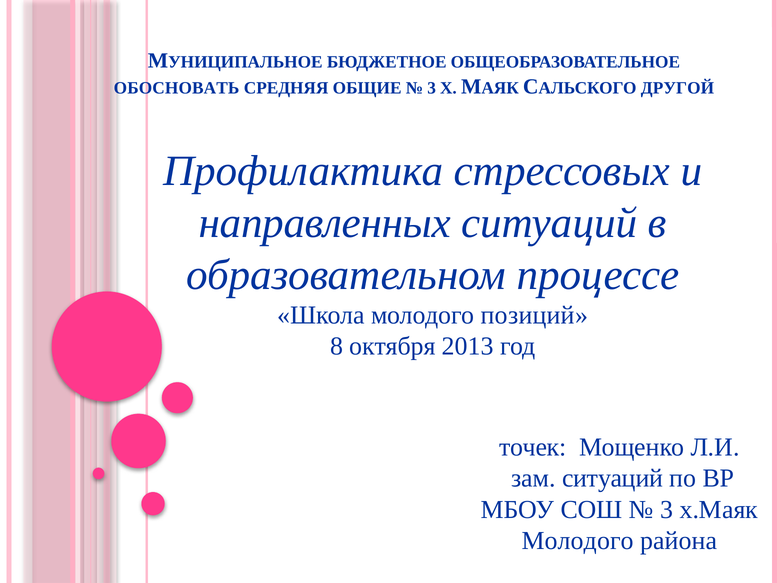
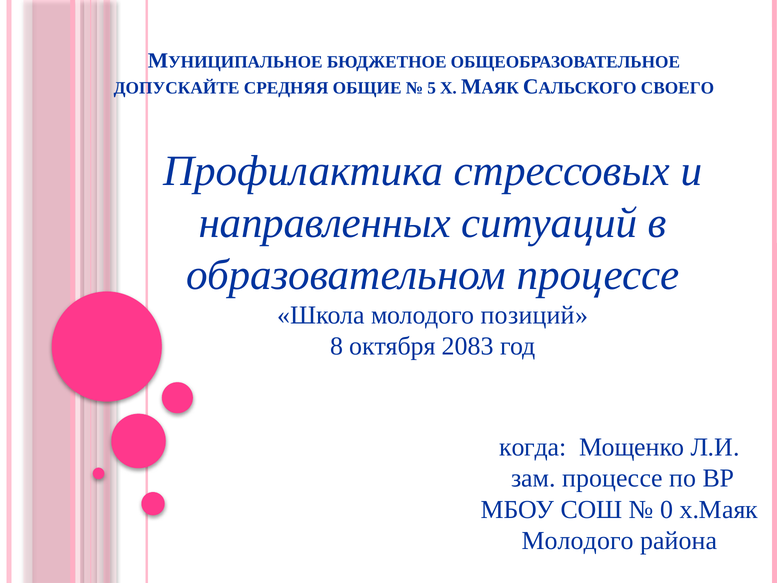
ОБОСНОВАТЬ: ОБОСНОВАТЬ -> ДОПУСКАЙТЕ
3 at (432, 88): 3 -> 5
ДРУГОЙ: ДРУГОЙ -> СВОЕГО
2013: 2013 -> 2083
точек: точек -> когда
зам ситуаций: ситуаций -> процессе
3 at (667, 509): 3 -> 0
